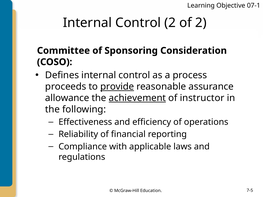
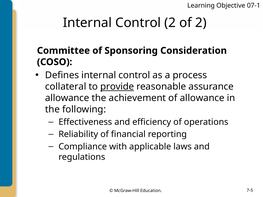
proceeds: proceeds -> collateral
achievement underline: present -> none
of instructor: instructor -> allowance
